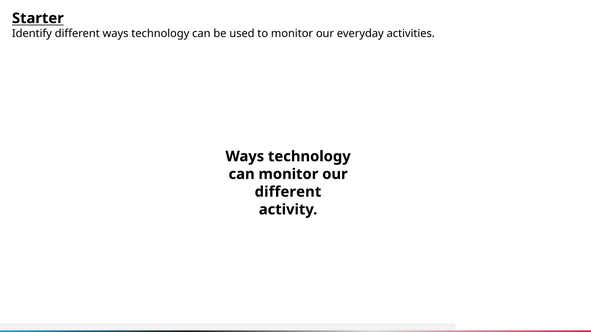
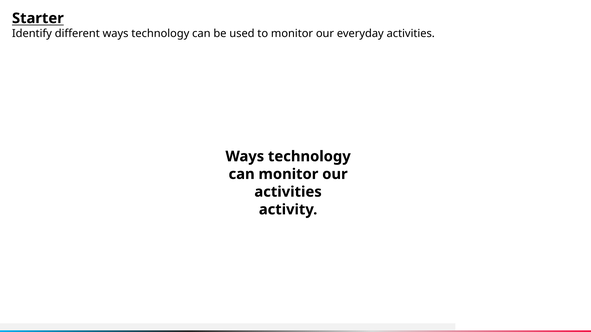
different at (288, 192): different -> activities
